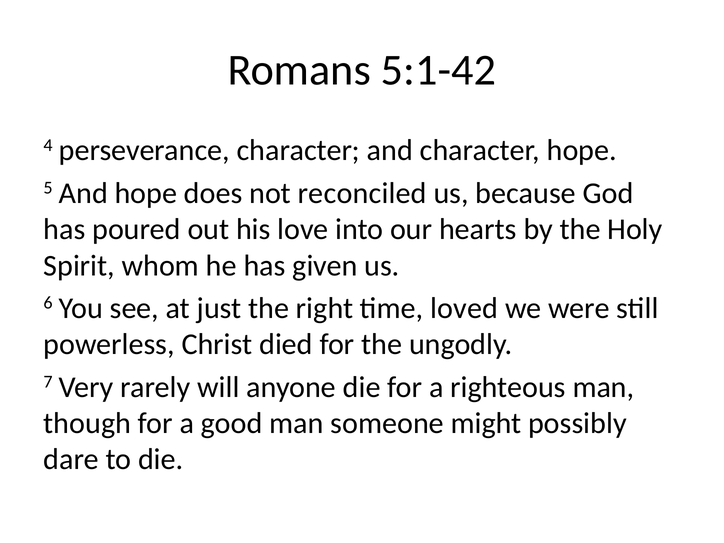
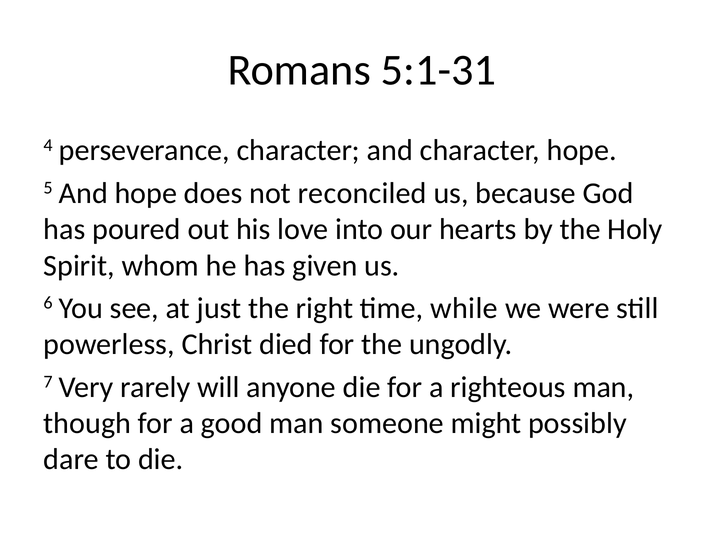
5:1-42: 5:1-42 -> 5:1-31
loved: loved -> while
